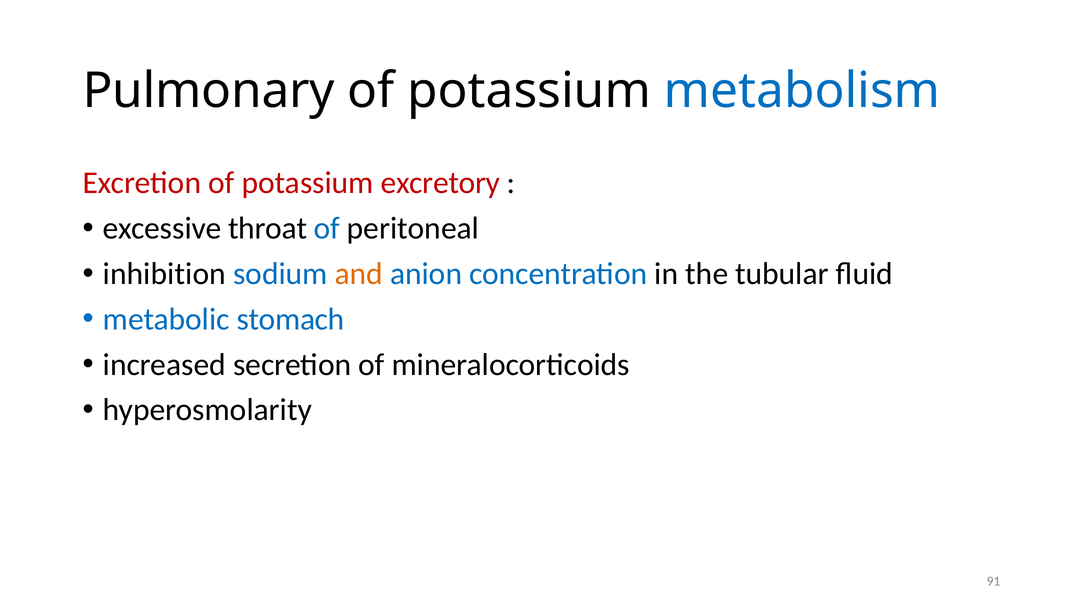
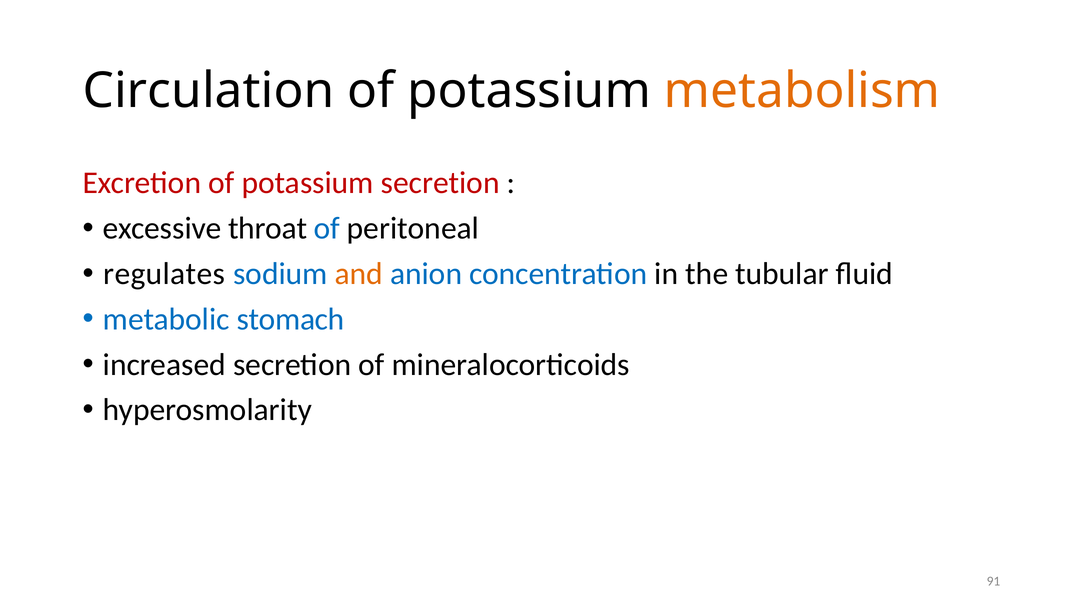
Pulmonary: Pulmonary -> Circulation
metabolism colour: blue -> orange
potassium excretory: excretory -> secretion
inhibition: inhibition -> regulates
